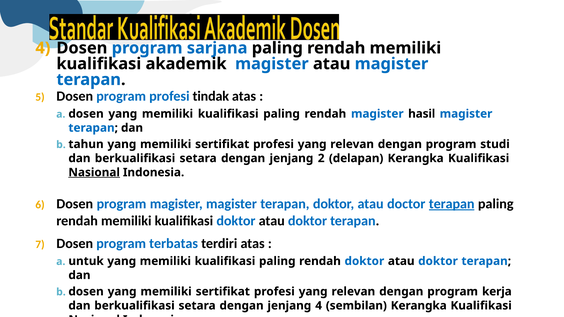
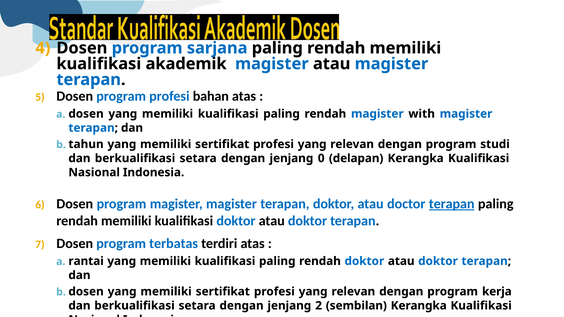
tindak: tindak -> bahan
hasil: hasil -> with
2: 2 -> 0
Nasional at (94, 173) underline: present -> none
untuk: untuk -> rantai
jenjang 4: 4 -> 2
